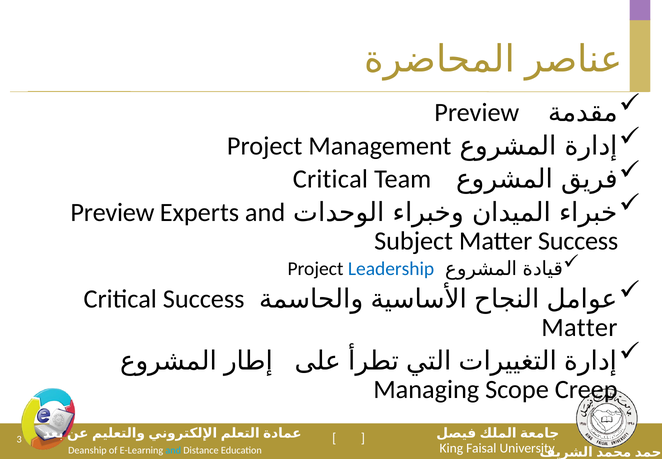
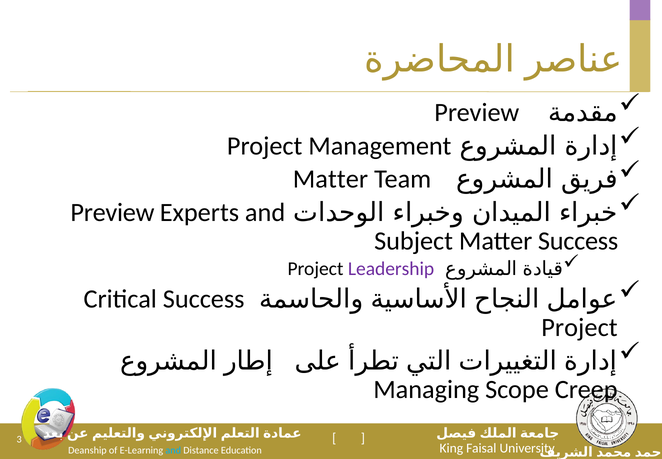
Critical at (330, 179): Critical -> Matter
Leadership colour: blue -> purple
Matter at (579, 327): Matter -> Project
